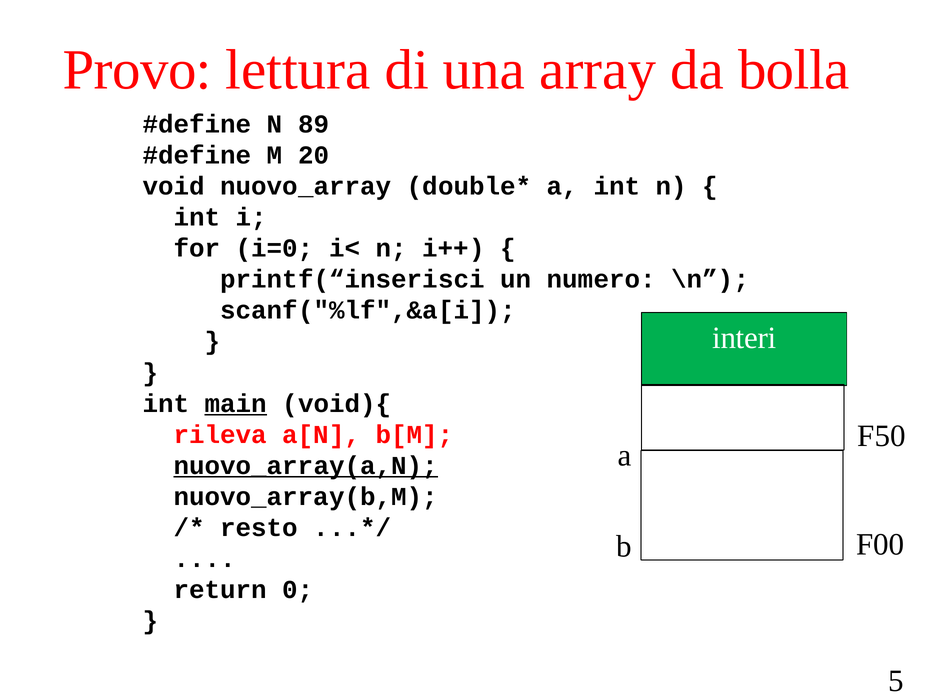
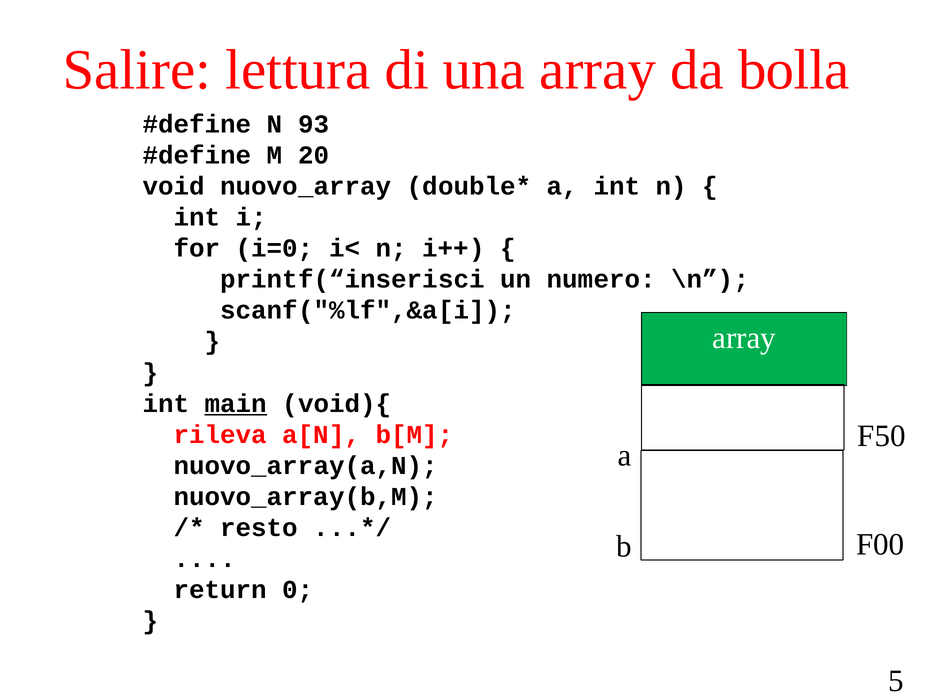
Provo: Provo -> Salire
89: 89 -> 93
interi at (744, 338): interi -> array
nuovo_array(a,N underline: present -> none
